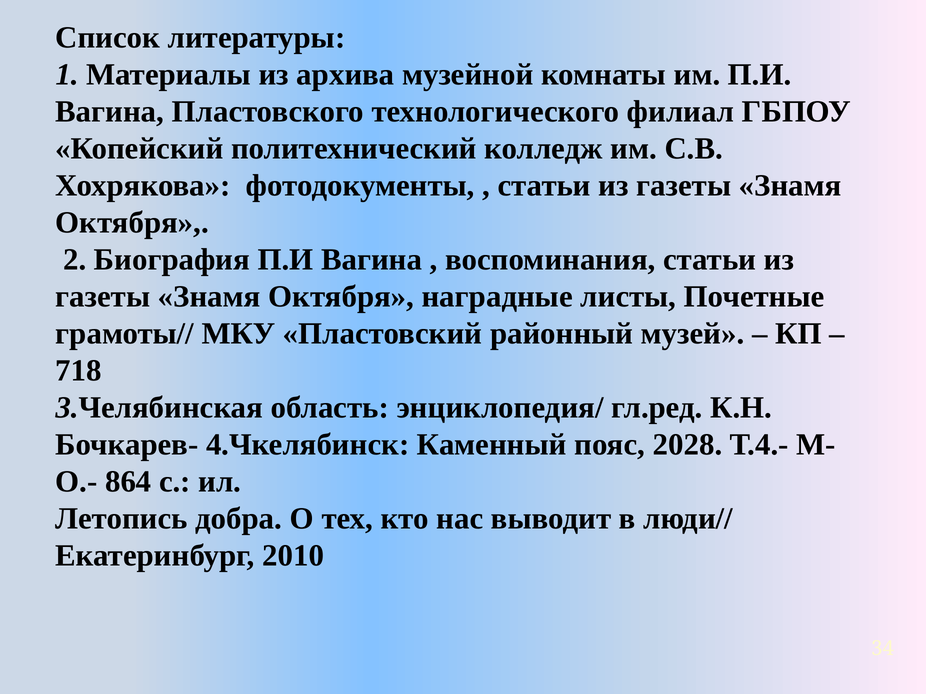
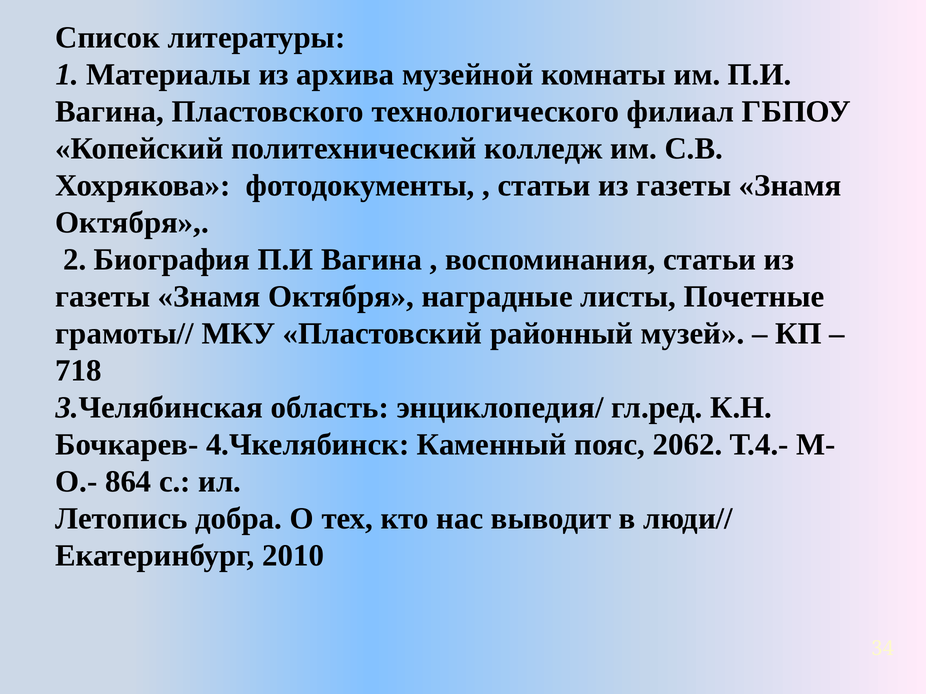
2028: 2028 -> 2062
